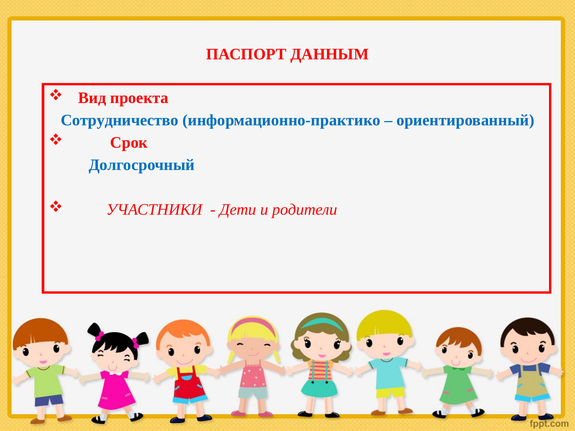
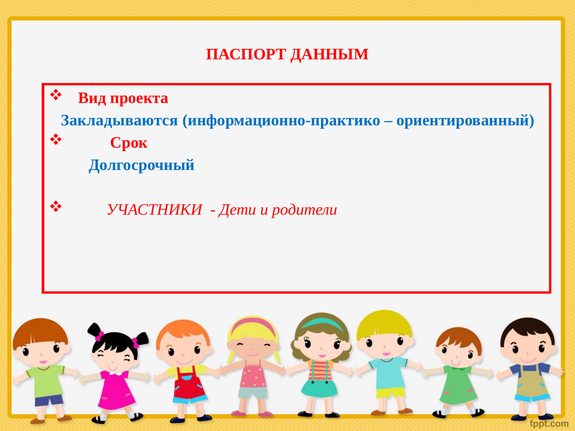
Сотрудничество: Сотрудничество -> Закладываются
